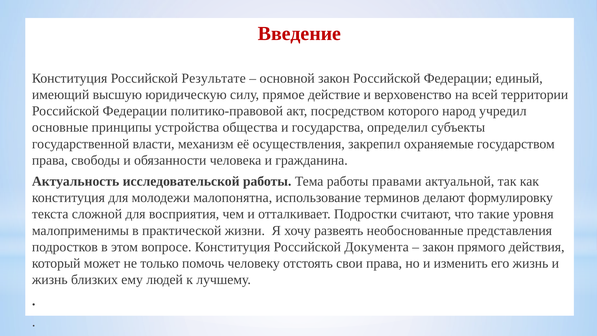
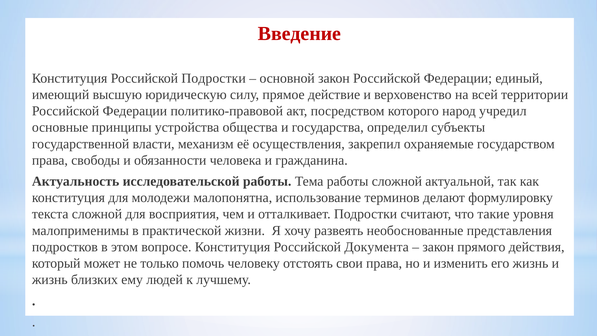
Российской Результате: Результате -> Подростки
работы правами: правами -> сложной
